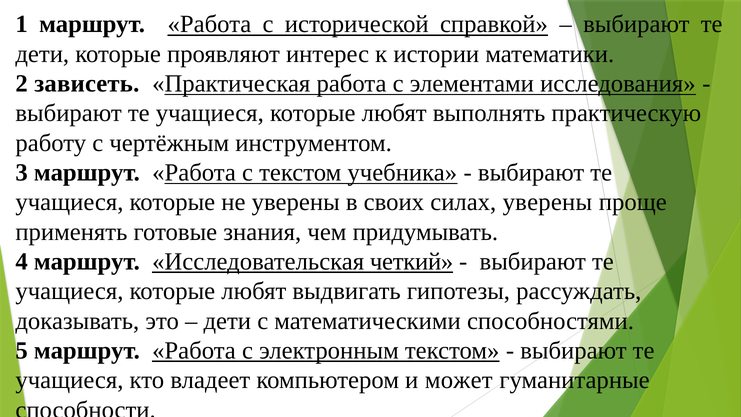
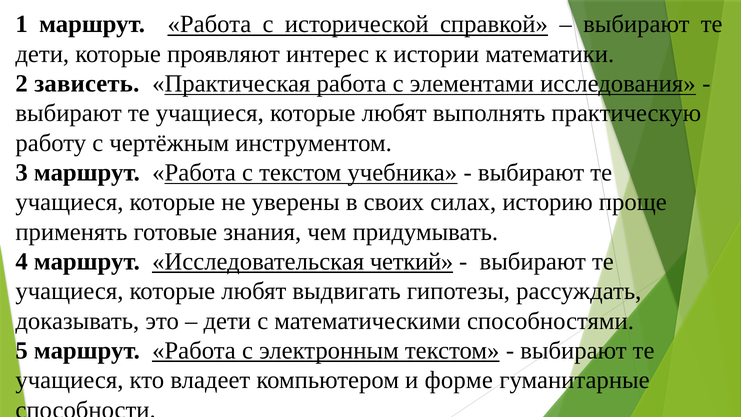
силах уверены: уверены -> историю
может: может -> форме
